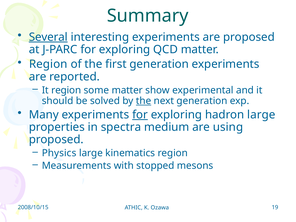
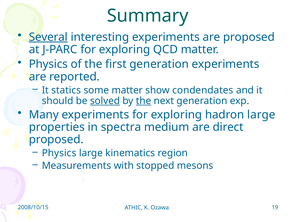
Region at (48, 64): Region -> Physics
It region: region -> statics
experimental: experimental -> condendates
solved underline: none -> present
for at (140, 115) underline: present -> none
using: using -> direct
